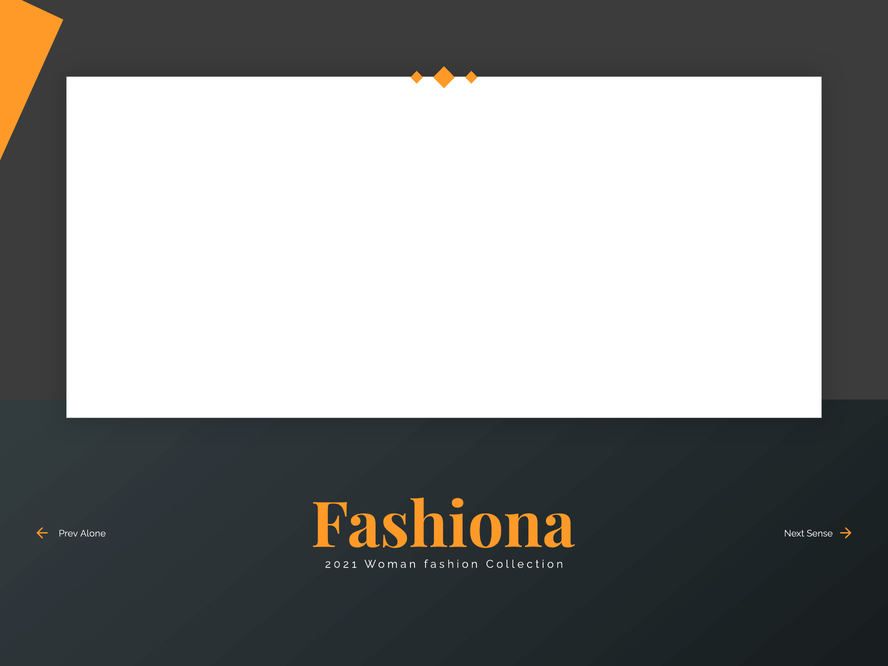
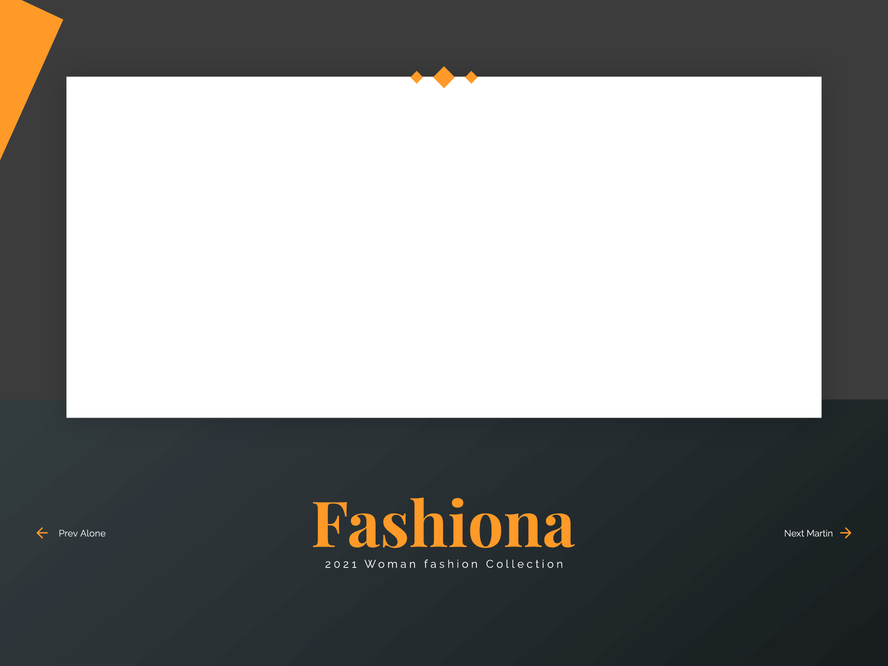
Sense: Sense -> Martin
